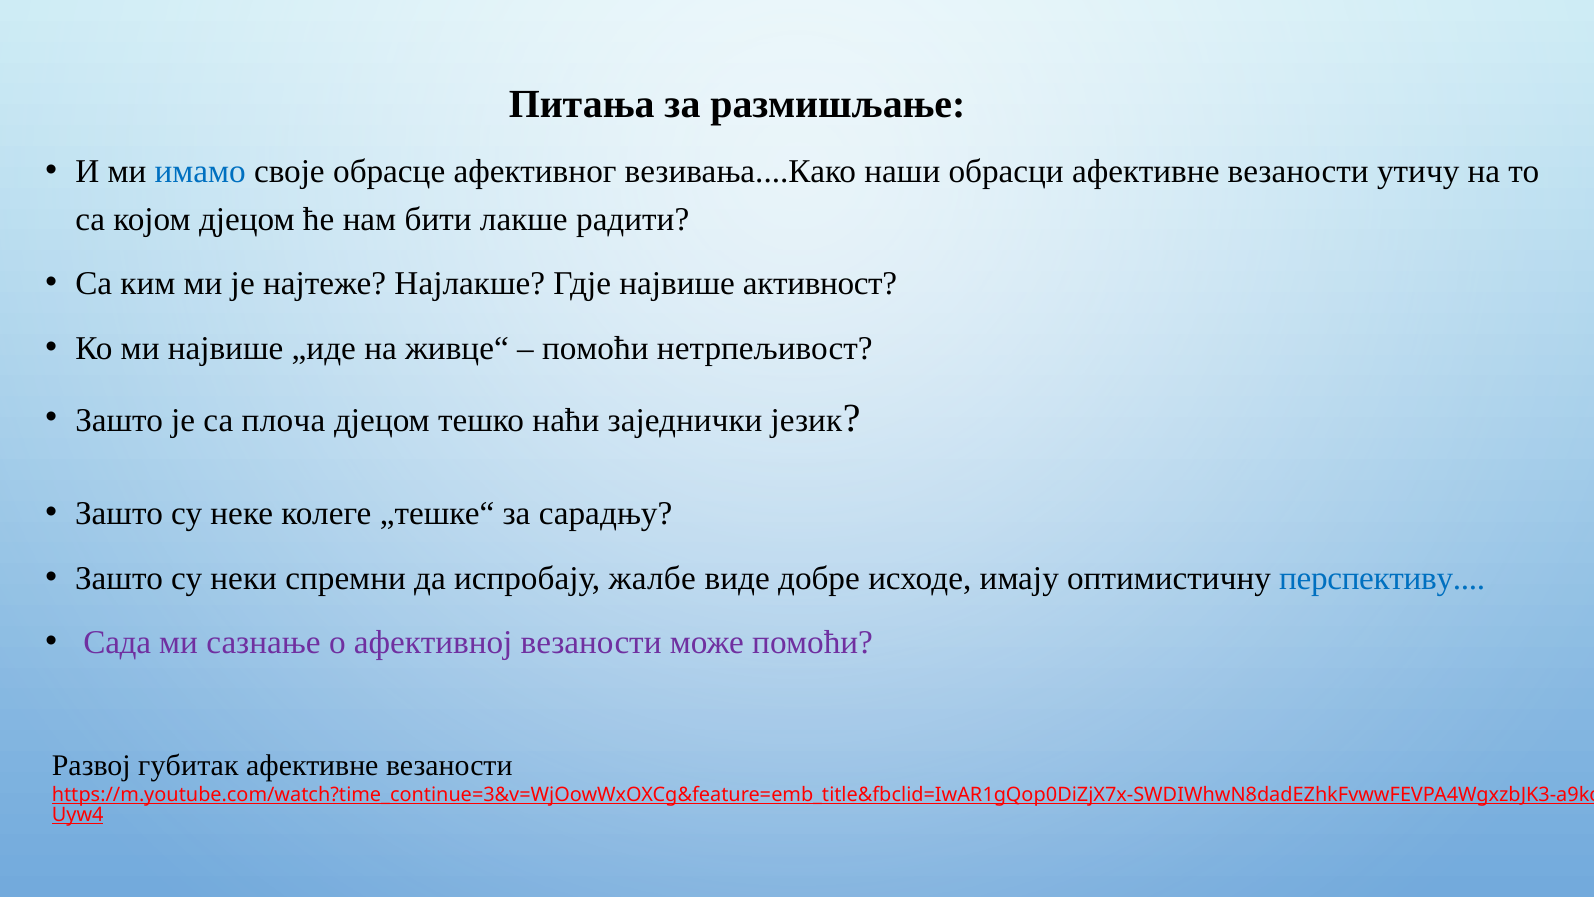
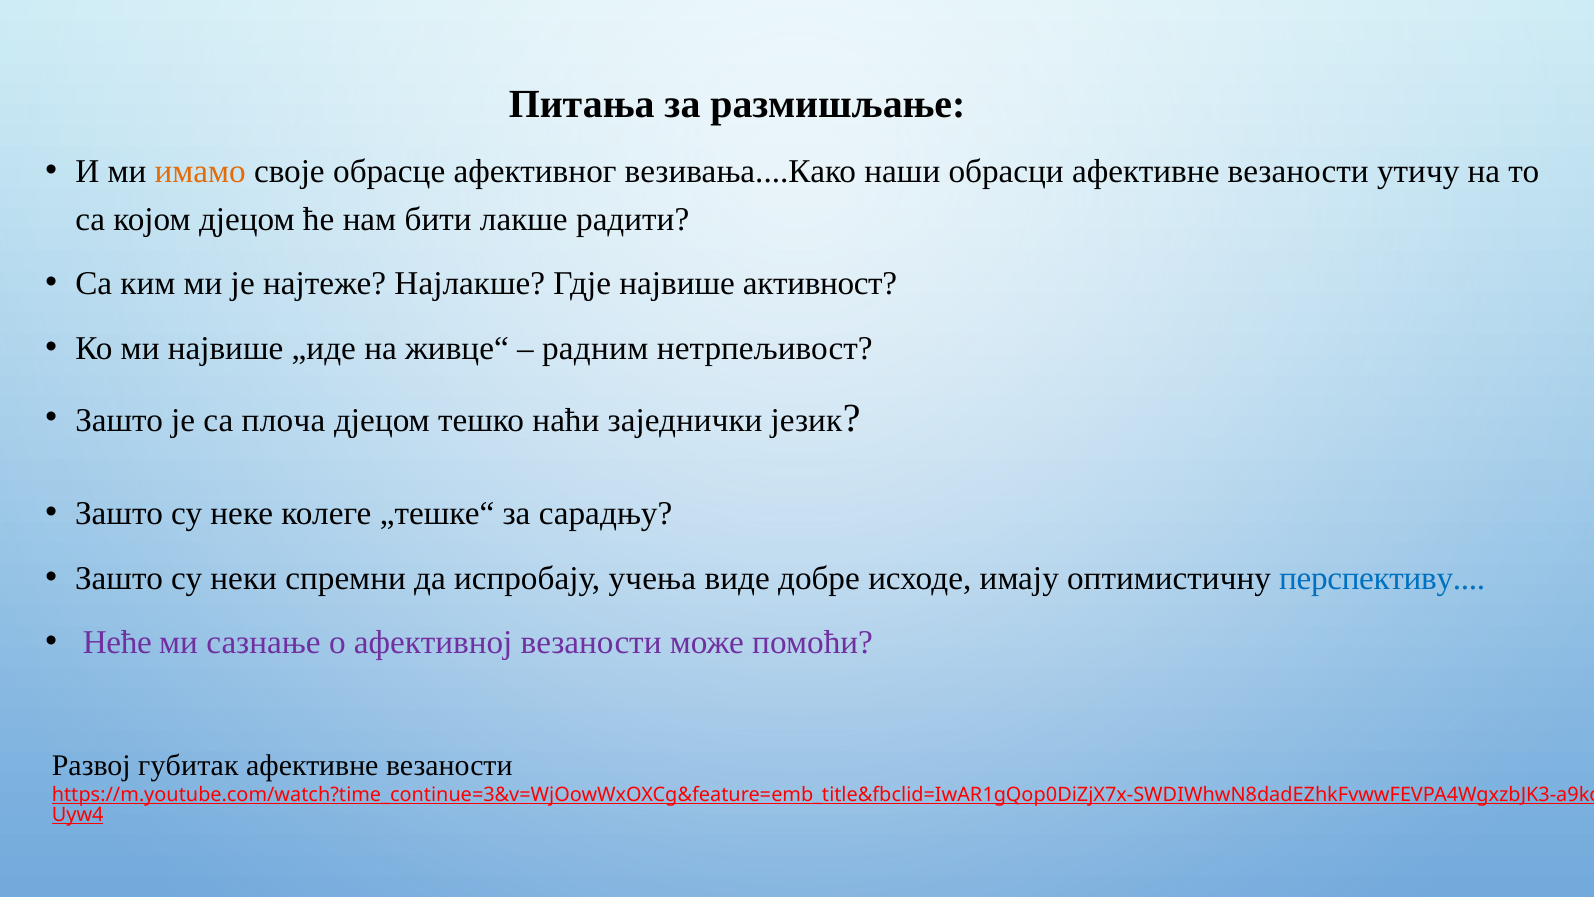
имамо colour: blue -> orange
помоћи at (595, 348): помоћи -> радним
жалбе: жалбе -> учења
Сада: Сада -> Неће
